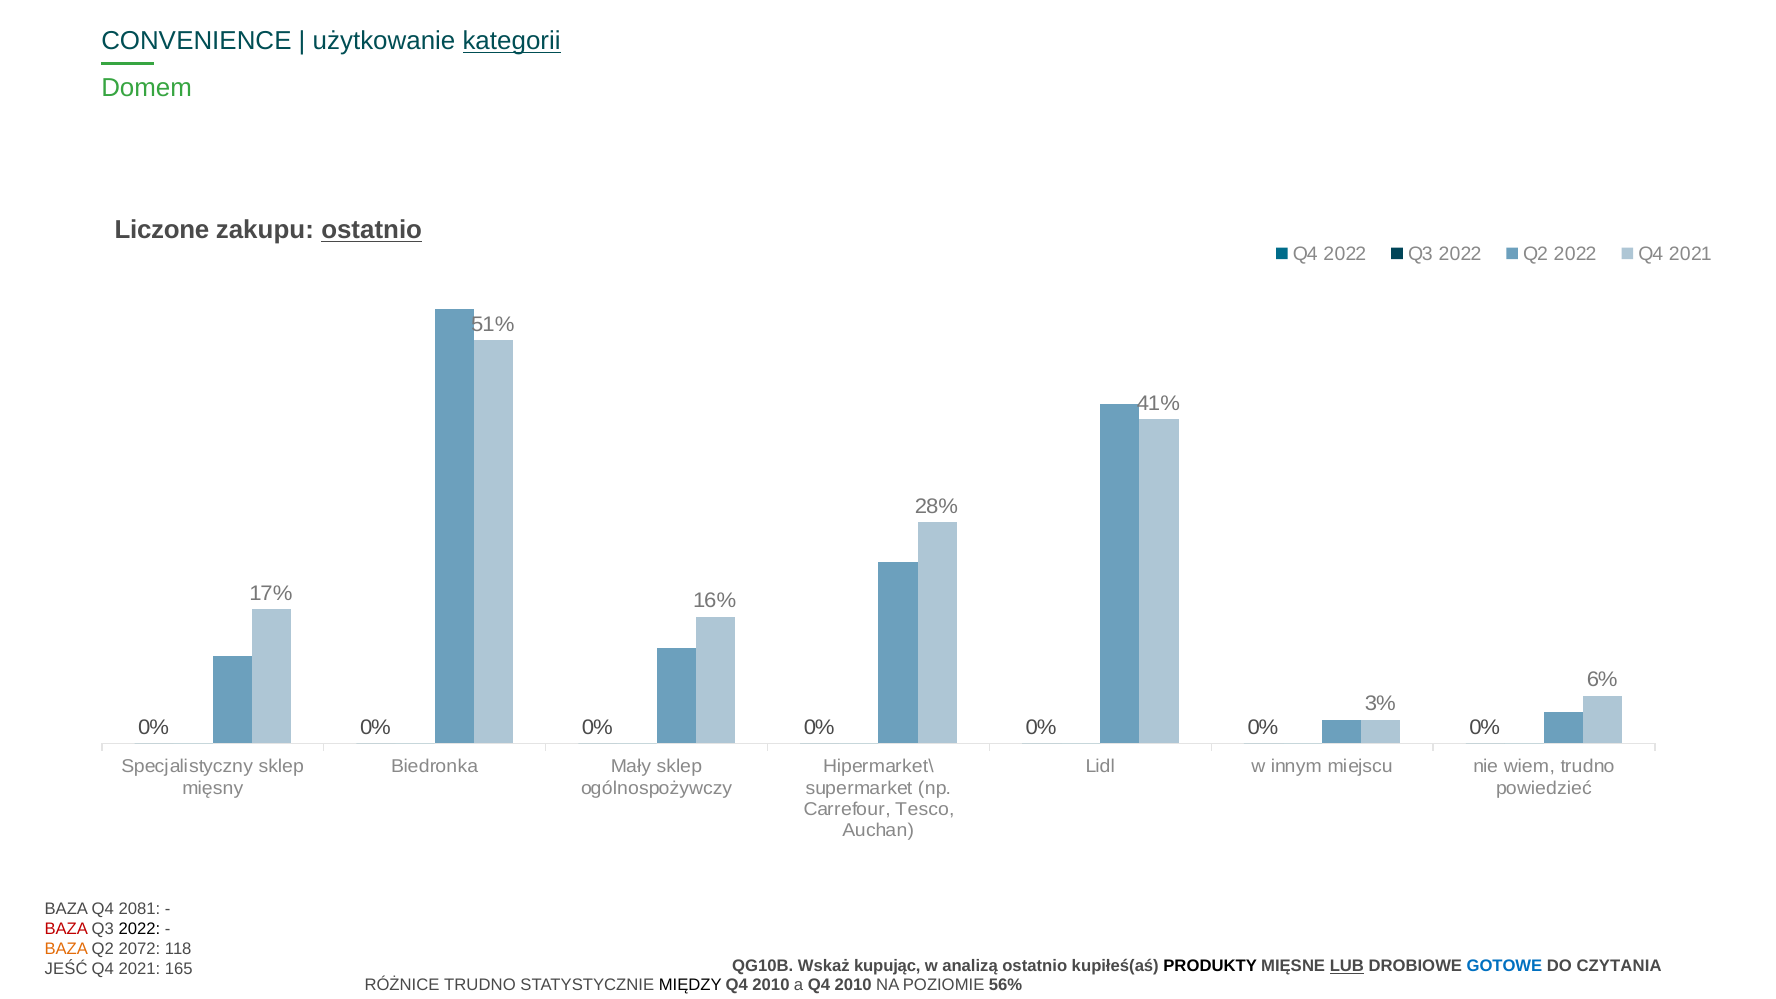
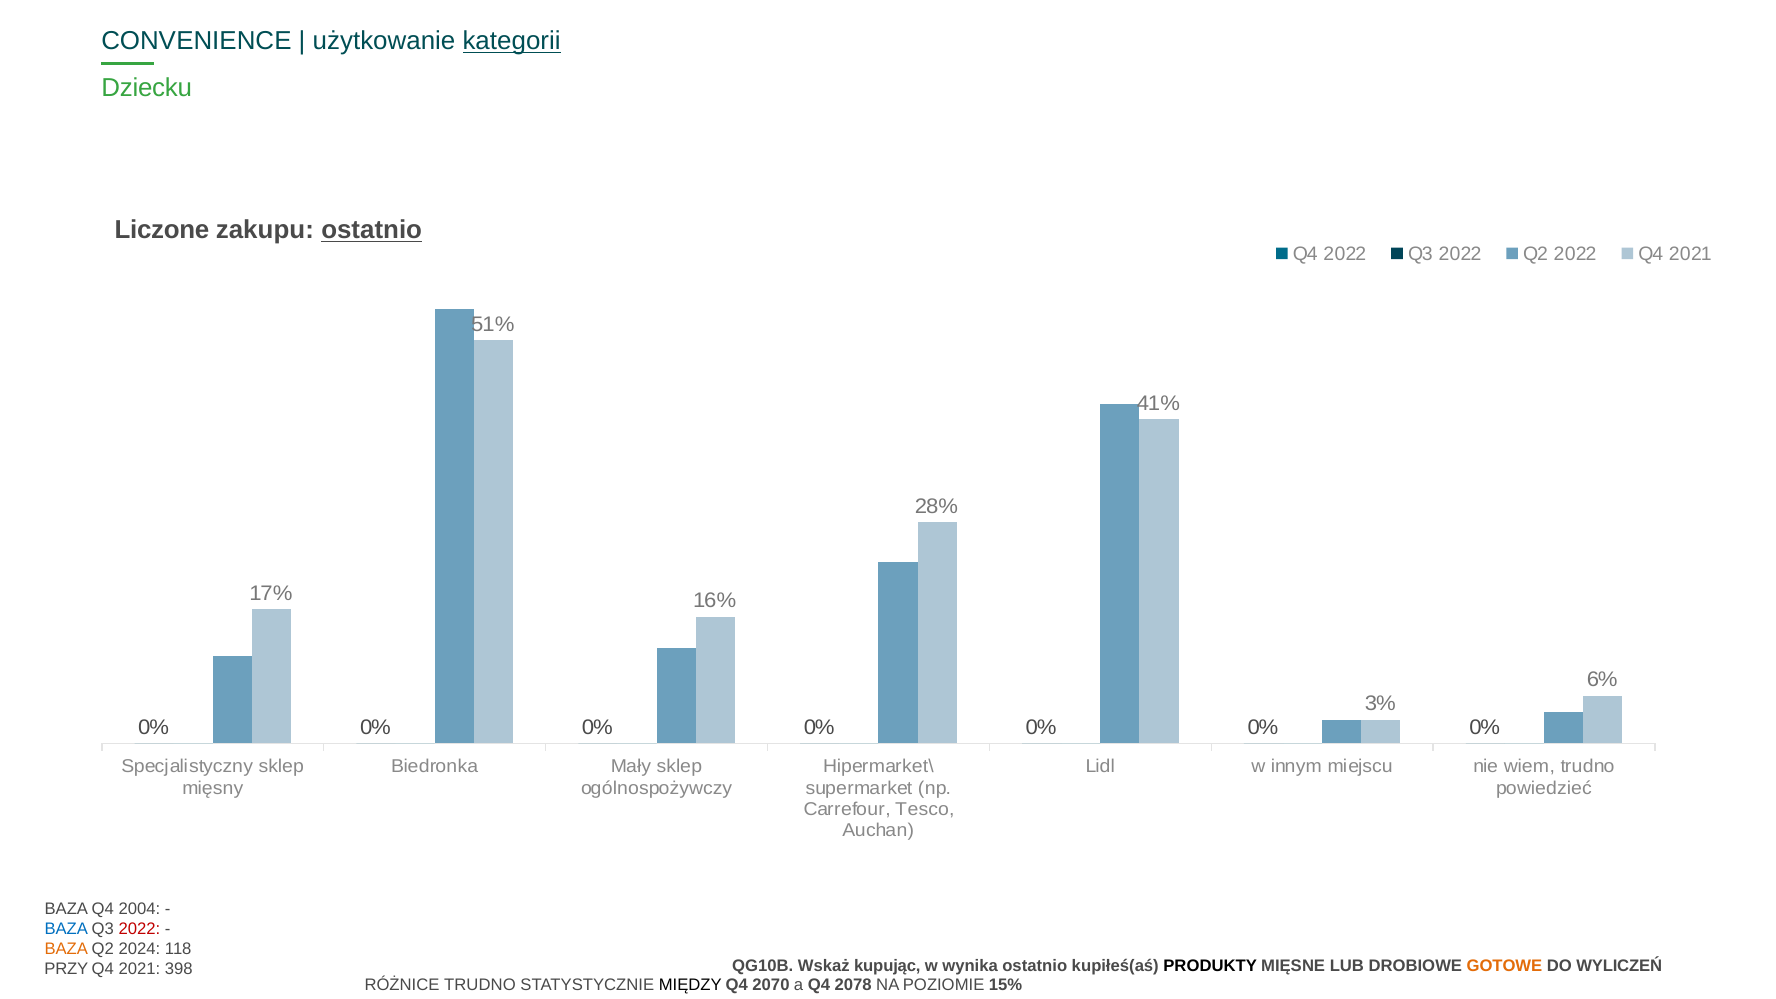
Domem: Domem -> Dziecku
2081: 2081 -> 2004
BAZA at (66, 929) colour: red -> blue
2022 at (139, 929) colour: black -> red
2072: 2072 -> 2024
analizą: analizą -> wynika
LUB underline: present -> none
GOTOWE colour: blue -> orange
CZYTANIA: CZYTANIA -> WYLICZEŃ
JEŚĆ: JEŚĆ -> PRZY
165: 165 -> 398
2010 at (771, 985): 2010 -> 2070
a Q4 2010: 2010 -> 2078
56%: 56% -> 15%
